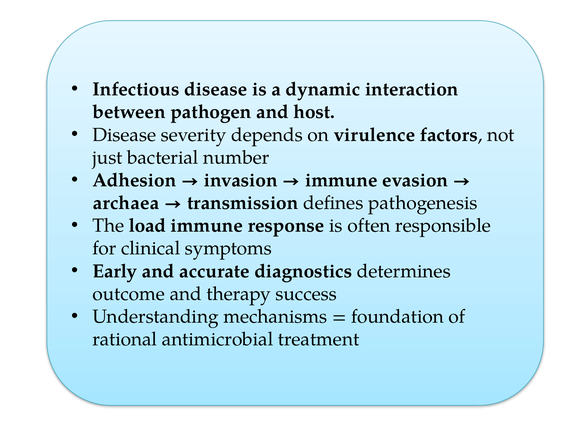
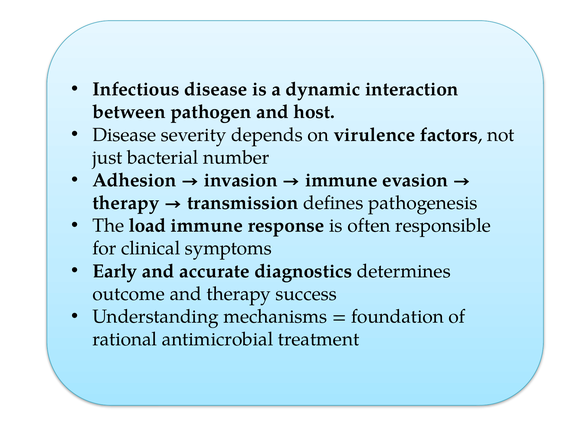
archaea at (126, 203): archaea -> therapy
